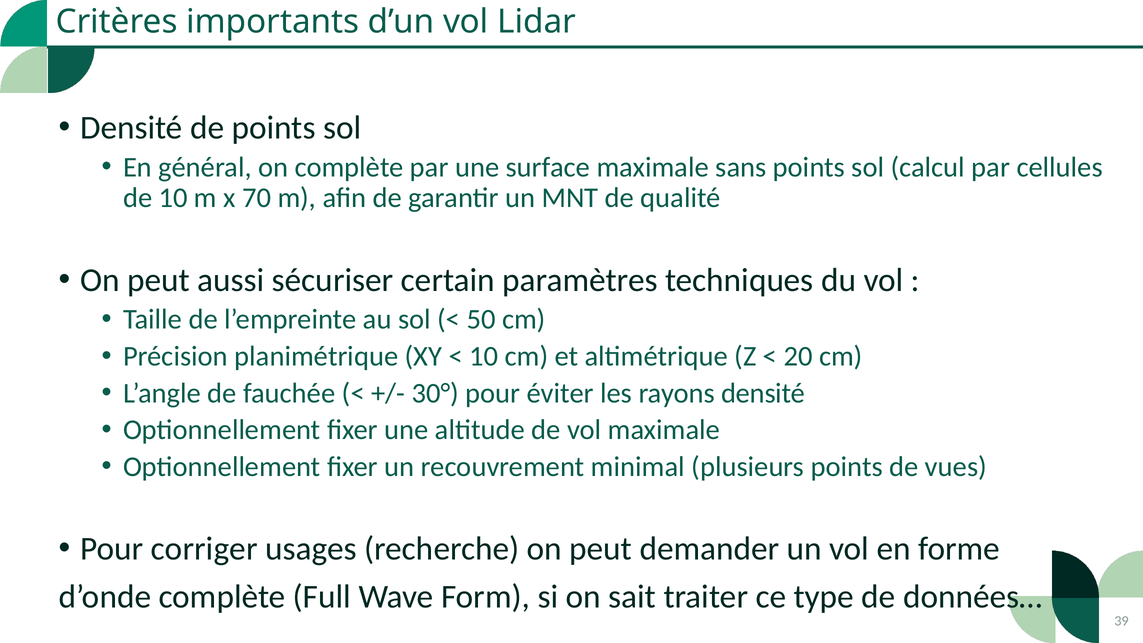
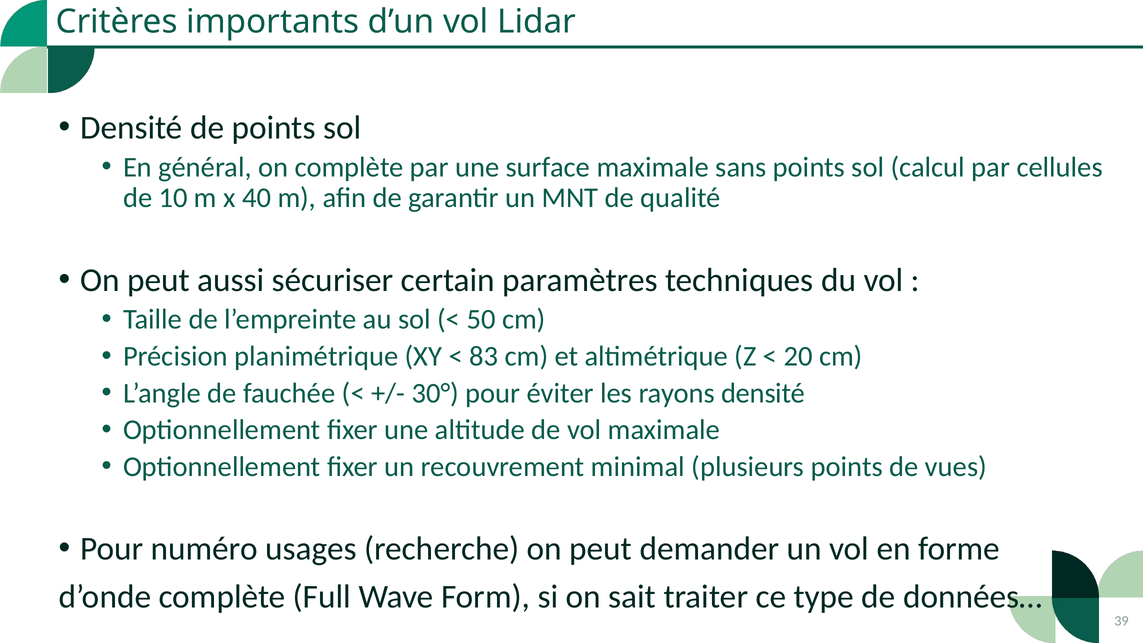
70: 70 -> 40
10 at (484, 356): 10 -> 83
corriger: corriger -> numéro
